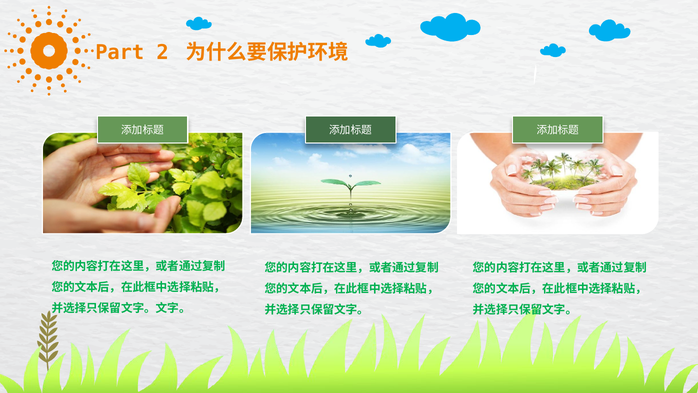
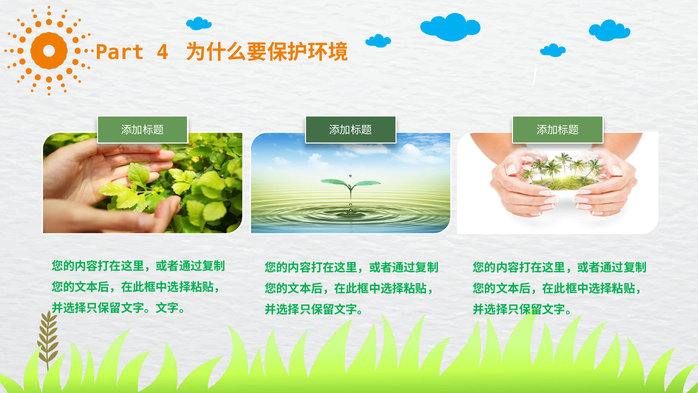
2: 2 -> 4
